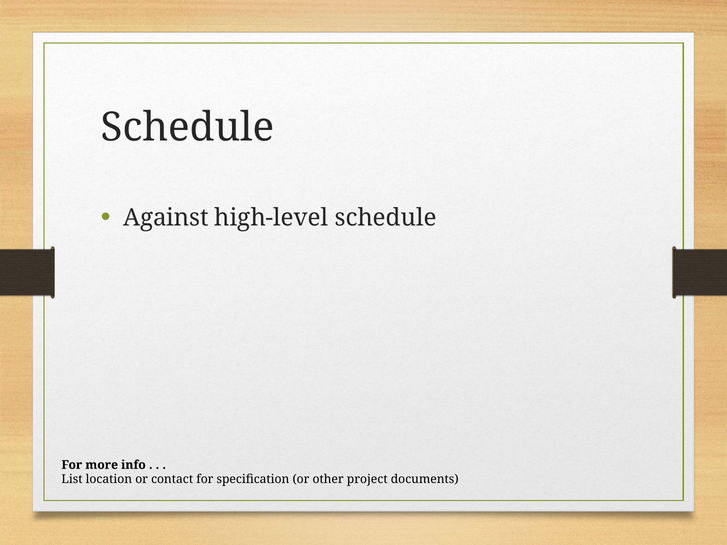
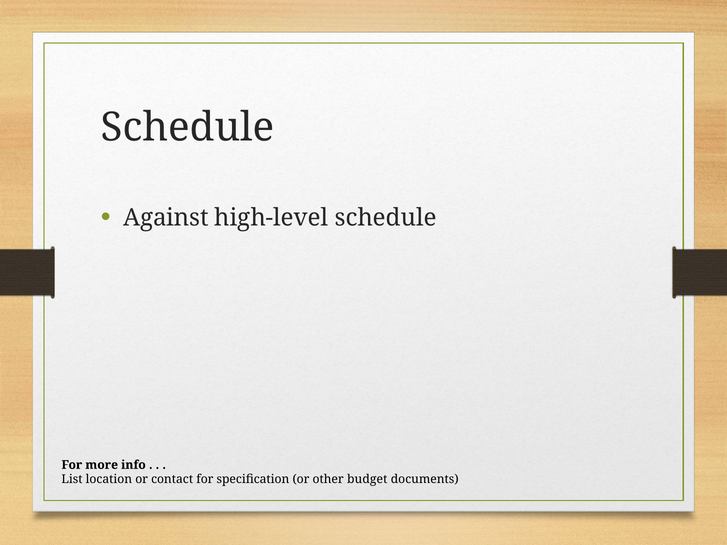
project: project -> budget
